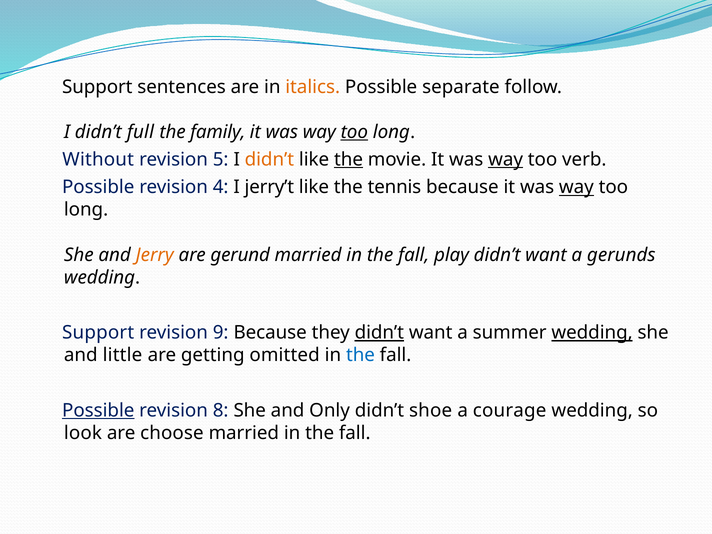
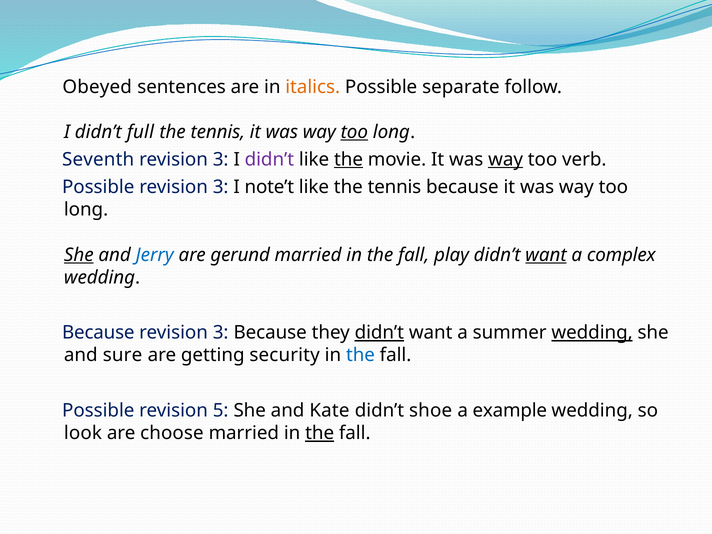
Support at (97, 87): Support -> Obeyed
family at (218, 132): family -> tennis
Without: Without -> Seventh
5 at (221, 160): 5 -> 3
didn’t at (269, 160) colour: orange -> purple
Possible revision 4: 4 -> 3
jerry’t: jerry’t -> note’t
way at (576, 187) underline: present -> none
She at (79, 255) underline: none -> present
Jerry colour: orange -> blue
want at (546, 255) underline: none -> present
gerunds: gerunds -> complex
Support at (98, 333): Support -> Because
9 at (221, 333): 9 -> 3
little: little -> sure
omitted: omitted -> security
Possible at (98, 411) underline: present -> none
8: 8 -> 5
Only: Only -> Kate
courage: courage -> example
the at (320, 433) underline: none -> present
